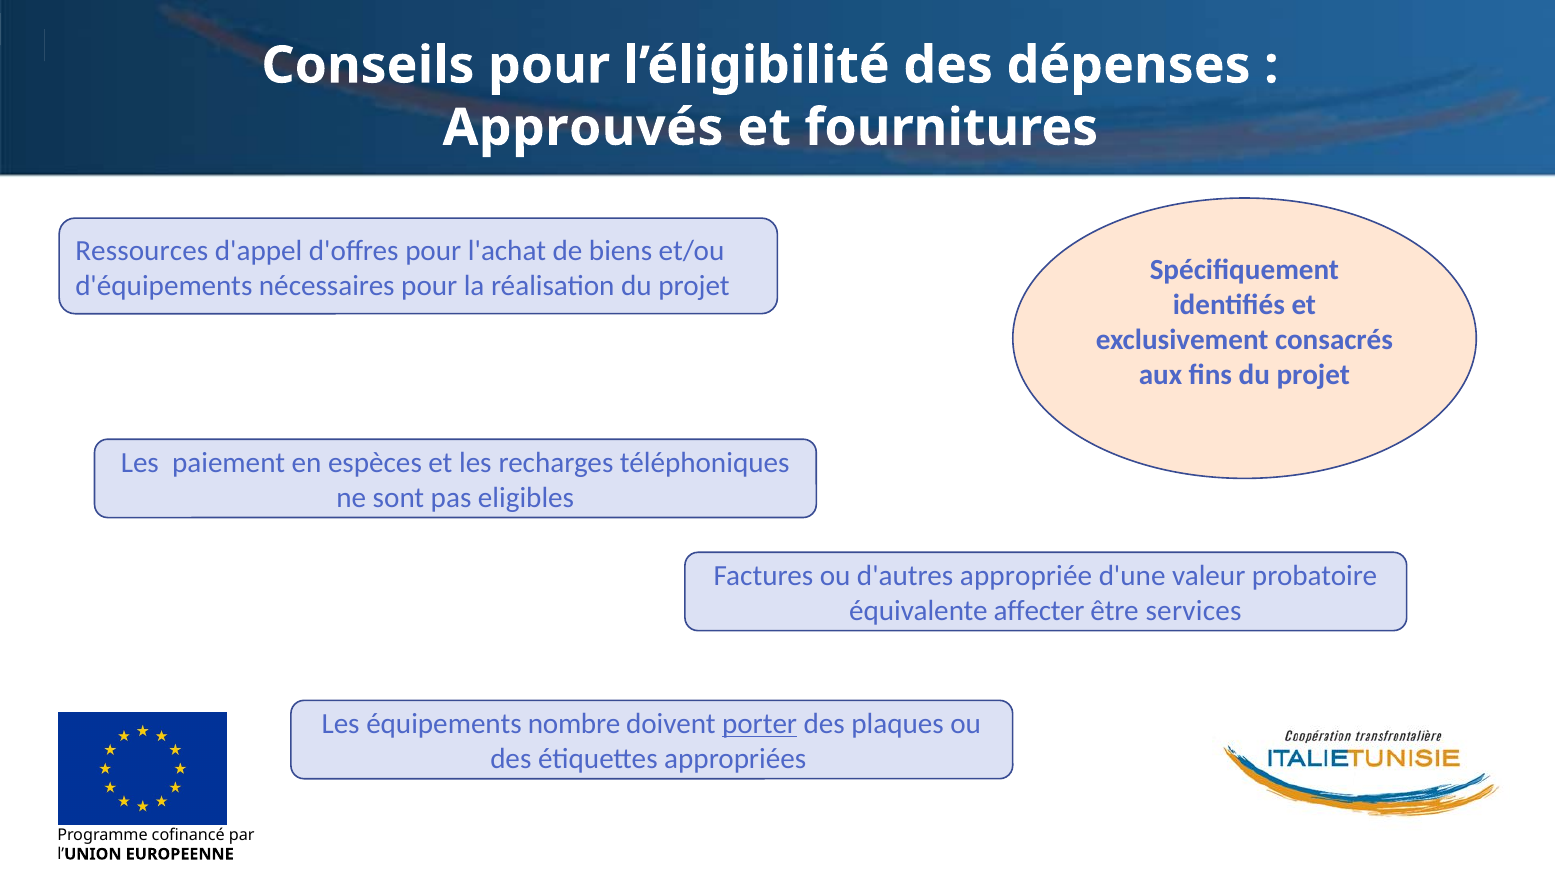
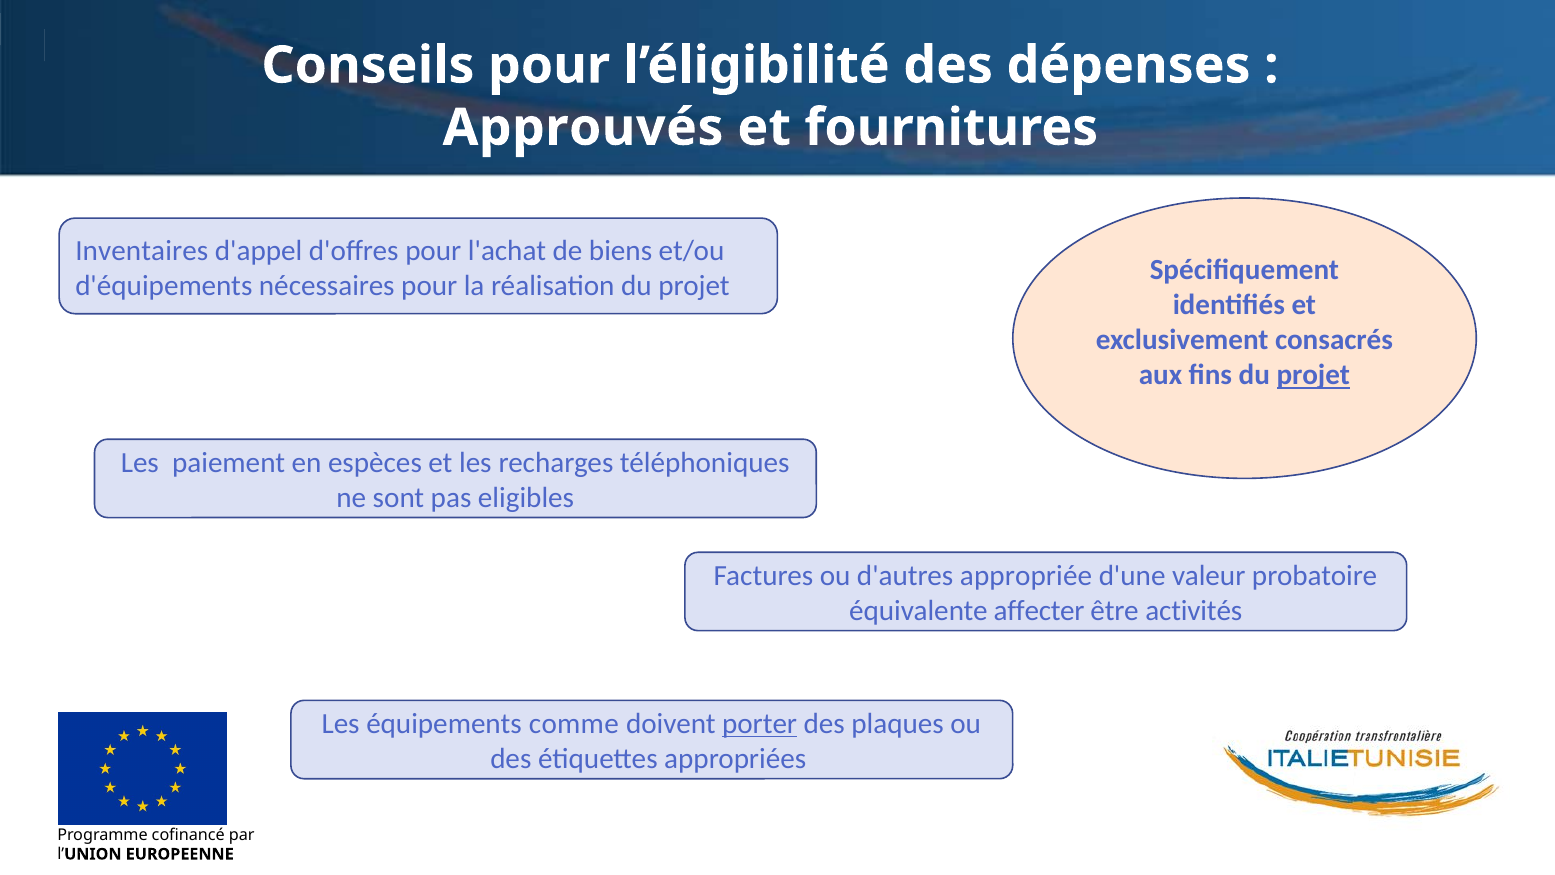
Ressources: Ressources -> Inventaires
projet at (1313, 375) underline: none -> present
services: services -> activités
nombre: nombre -> comme
